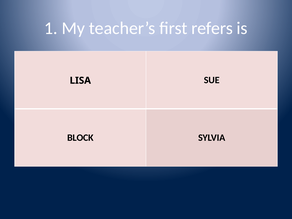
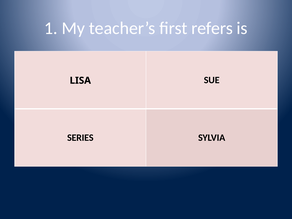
BLOCK: BLOCK -> SERIES
